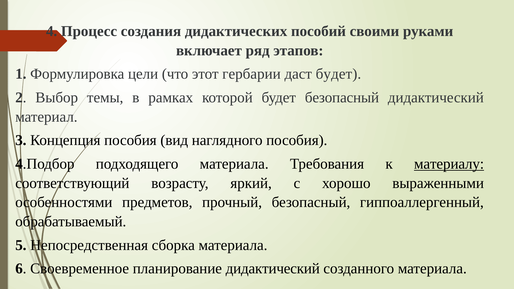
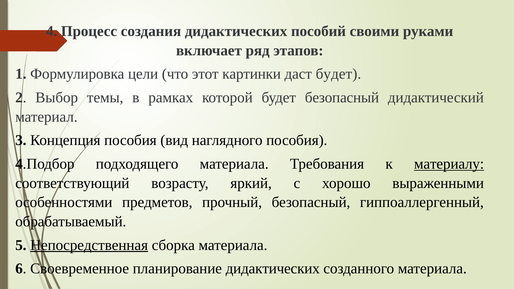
гербарии: гербарии -> картинки
Непосредственная underline: none -> present
планирование дидактический: дидактический -> дидактических
